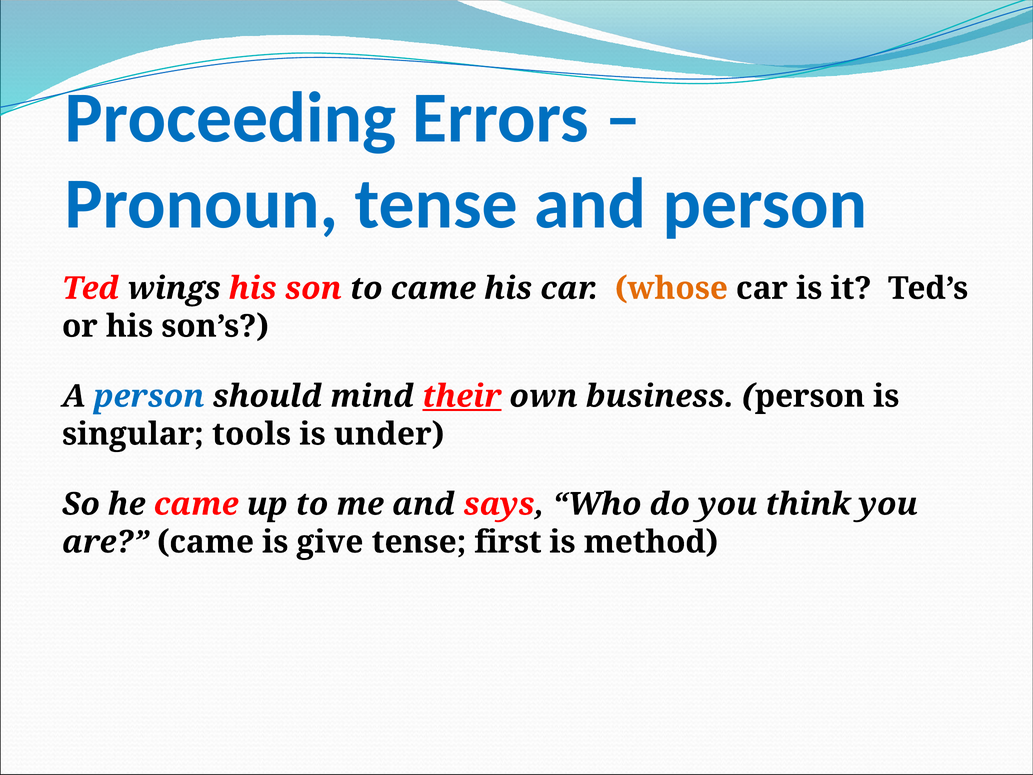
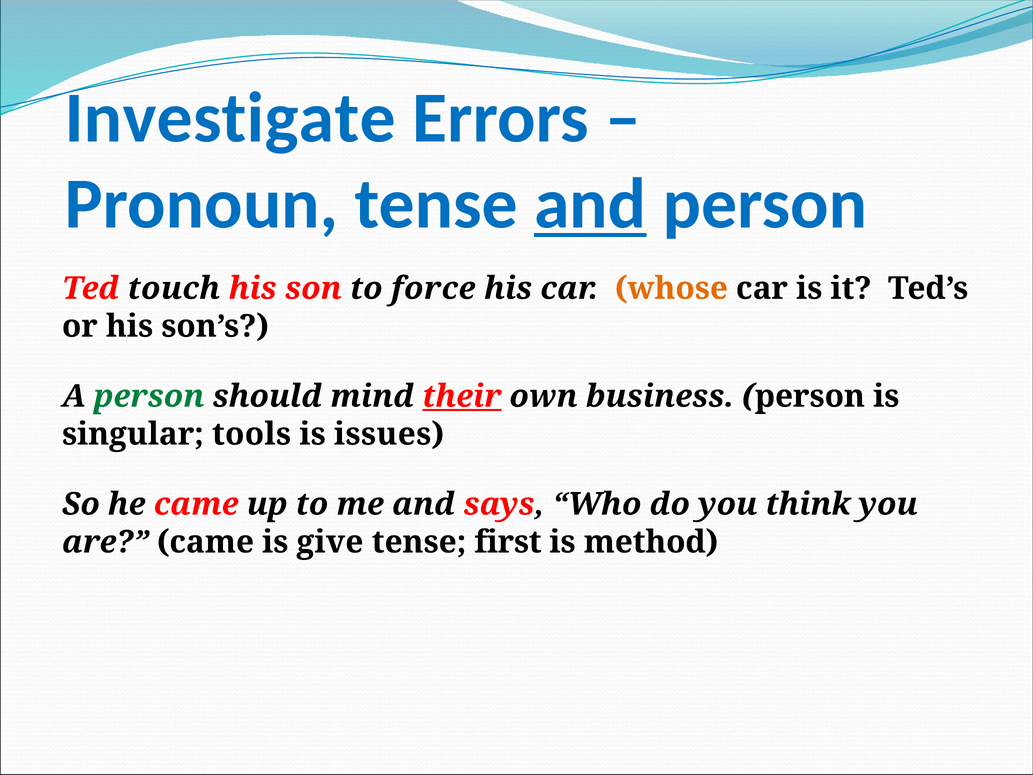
Proceeding: Proceeding -> Investigate
and at (590, 204) underline: none -> present
wings: wings -> touch
to came: came -> force
person at (149, 396) colour: blue -> green
under: under -> issues
